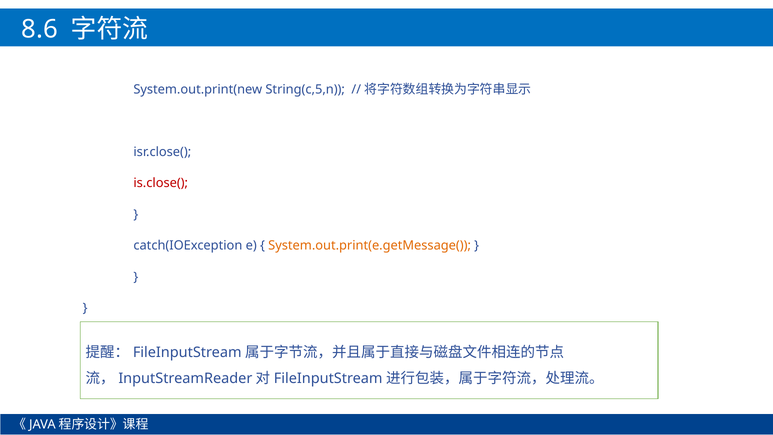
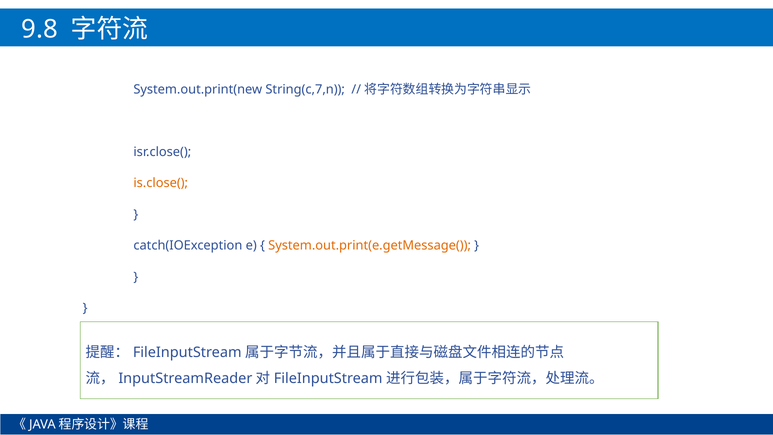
8.6: 8.6 -> 9.8
String(c,5,n: String(c,5,n -> String(c,7,n
is.close( colour: red -> orange
